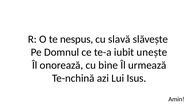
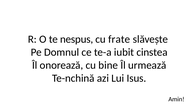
slavă: slavă -> frate
unește: unește -> cinstea
